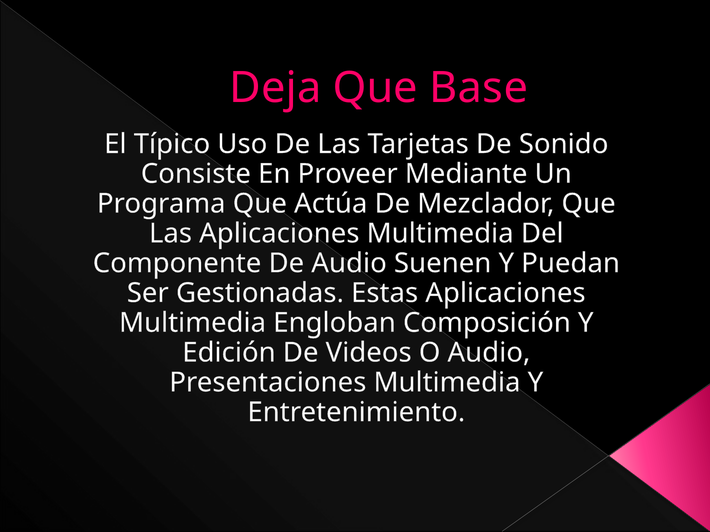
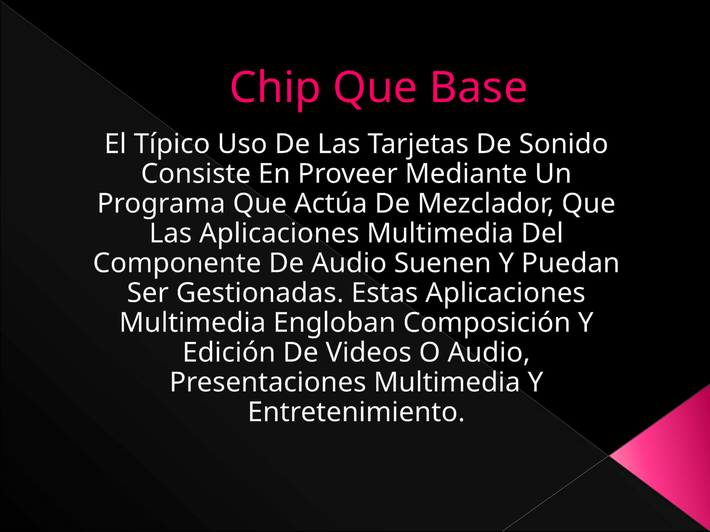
Deja: Deja -> Chip
